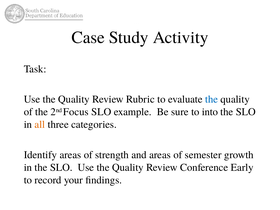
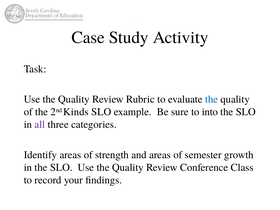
Focus: Focus -> Kinds
all colour: orange -> purple
Early: Early -> Class
